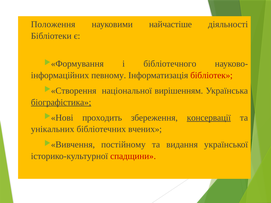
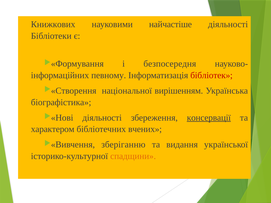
Положення: Положення -> Книжкових
бібліотечного: бібліотечного -> безпосередня
біографістика underline: present -> none
проходить at (102, 118): проходить -> діяльності
унікальних: унікальних -> характером
постійному: постійному -> зберіганню
спадщини colour: red -> orange
